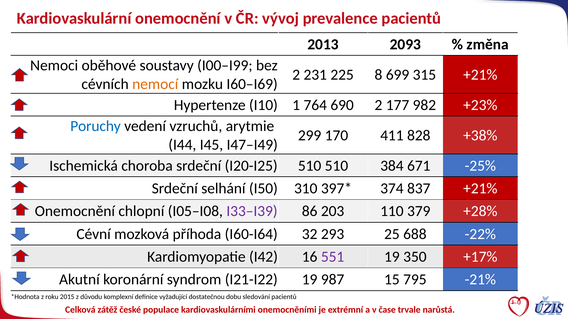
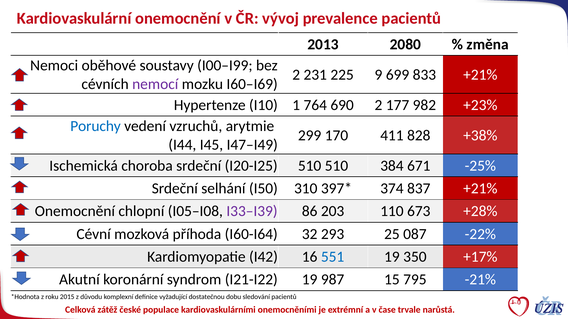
2093: 2093 -> 2080
8: 8 -> 9
315: 315 -> 833
nemocí colour: orange -> purple
379: 379 -> 673
688: 688 -> 087
551 colour: purple -> blue
